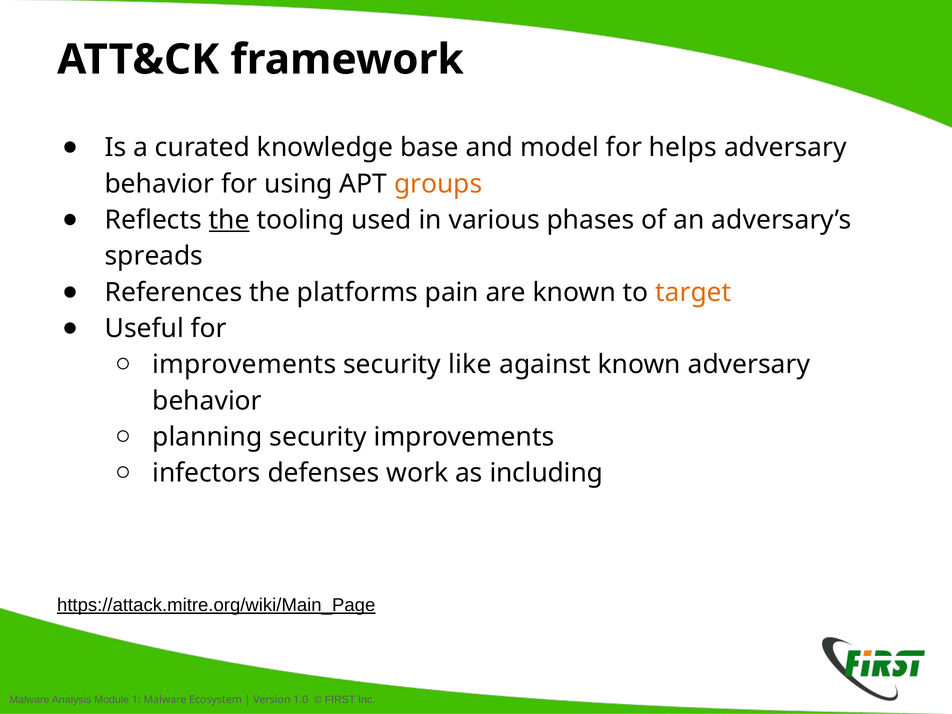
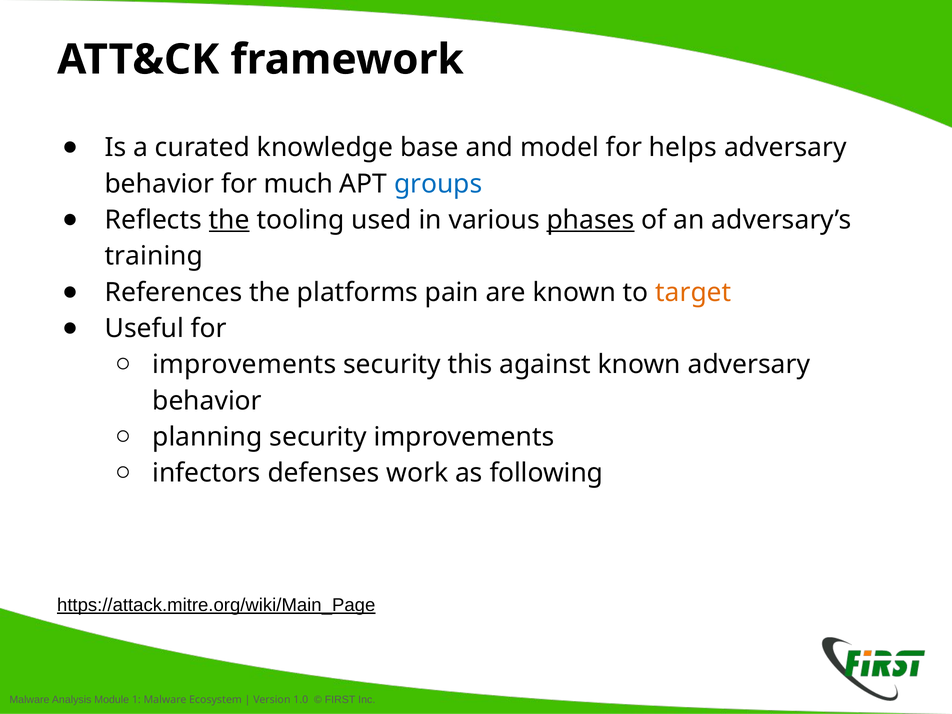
using: using -> much
groups colour: orange -> blue
phases underline: none -> present
spreads: spreads -> training
like: like -> this
including: including -> following
